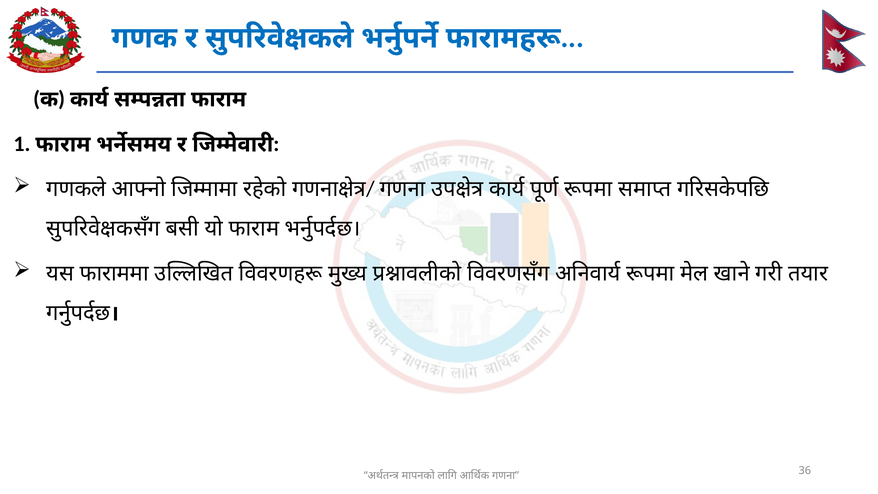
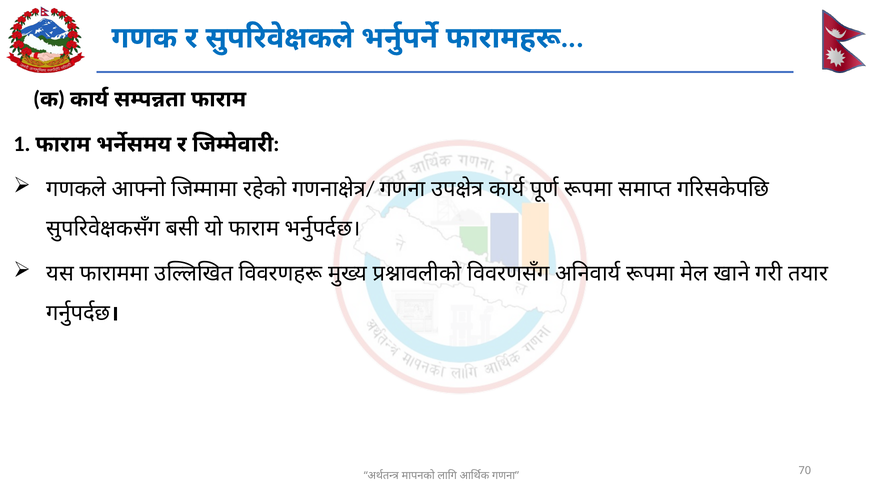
36: 36 -> 70
